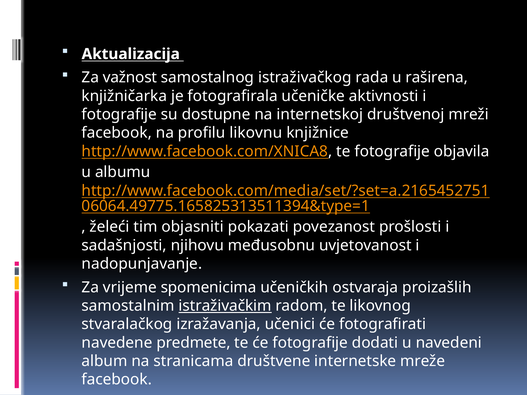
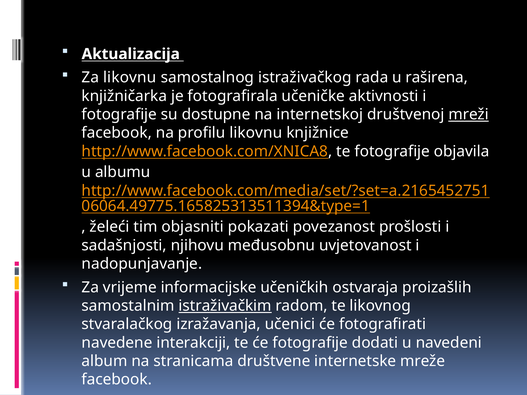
Za važnost: važnost -> likovnu
mreži underline: none -> present
spomenicima: spomenicima -> informacijske
predmete: predmete -> interakciji
